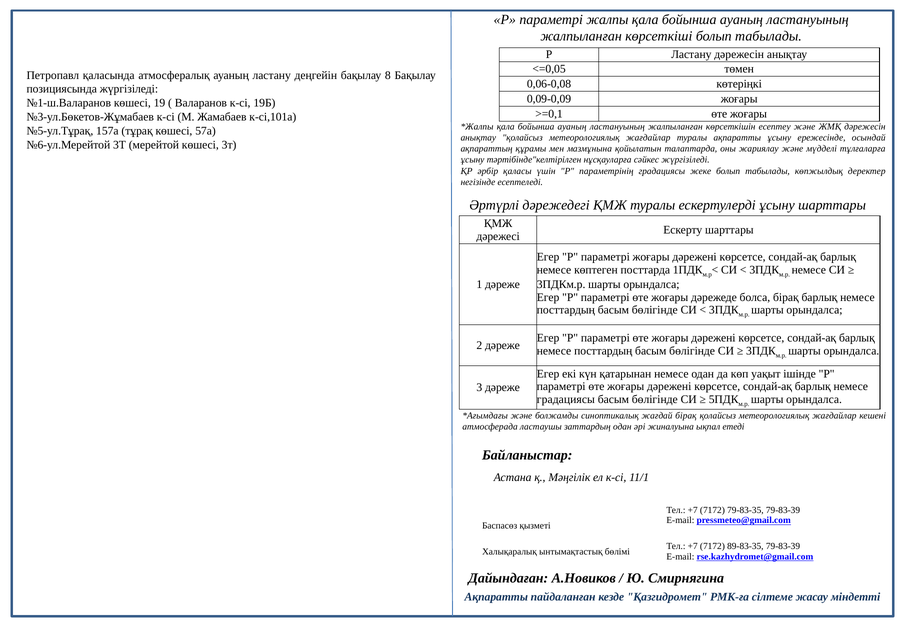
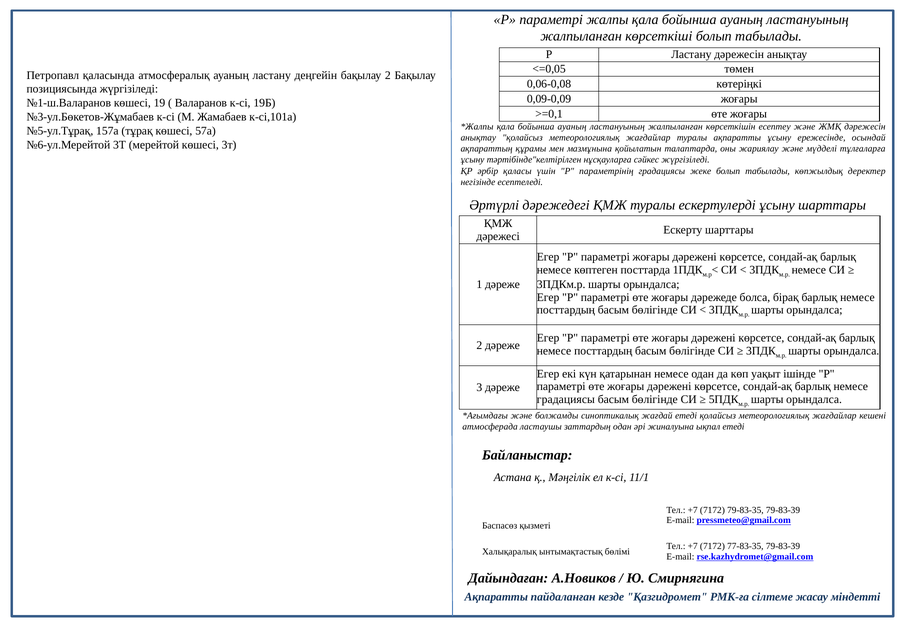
бақылау 8: 8 -> 2
жағдай бірақ: бірақ -> етеді
89-83-35: 89-83-35 -> 77-83-35
